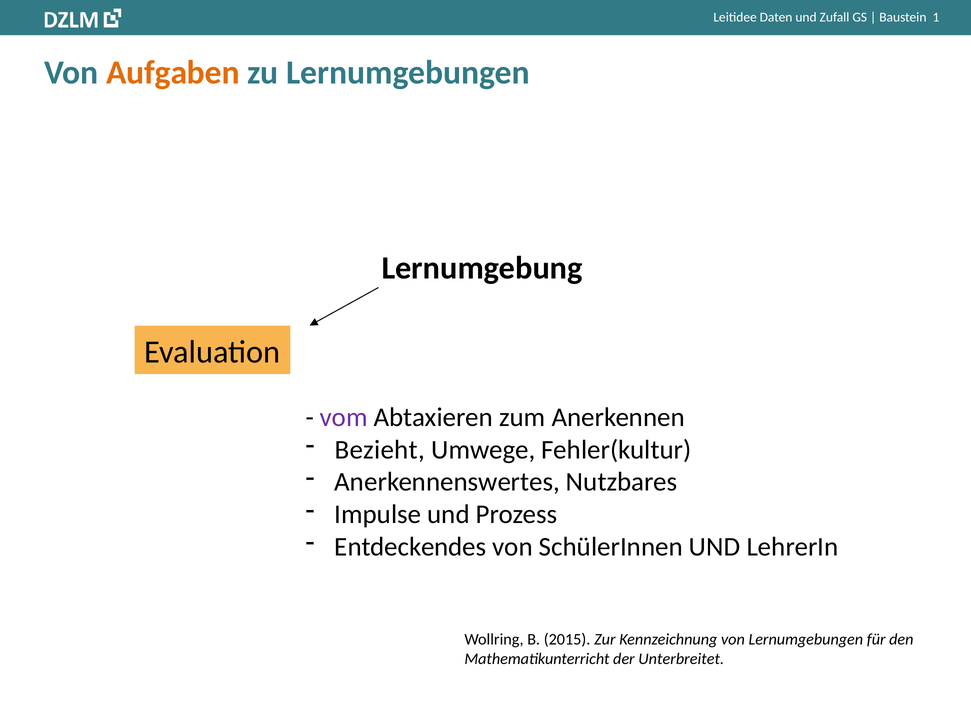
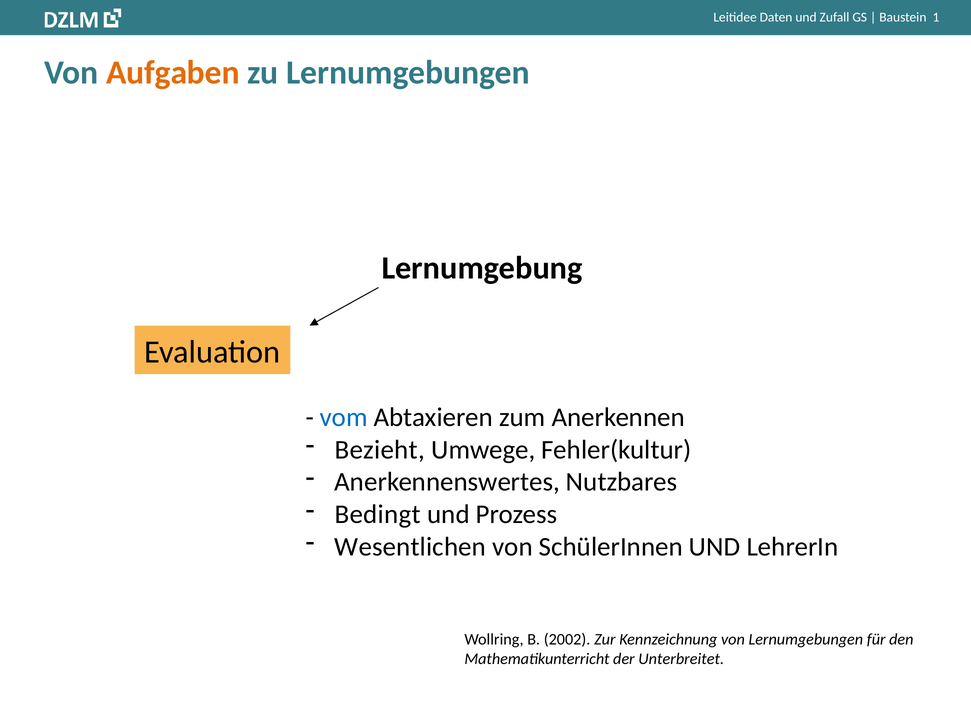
vom colour: purple -> blue
Impulse: Impulse -> Bedingt
Entdeckendes: Entdeckendes -> Wesentlichen
2015: 2015 -> 2002
